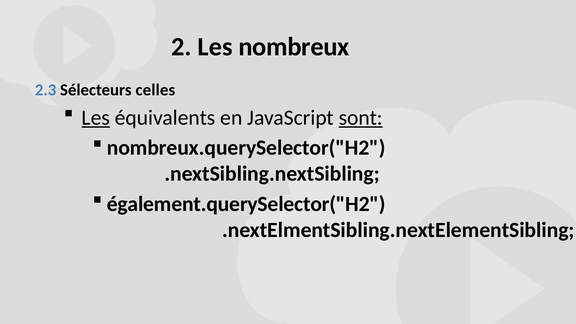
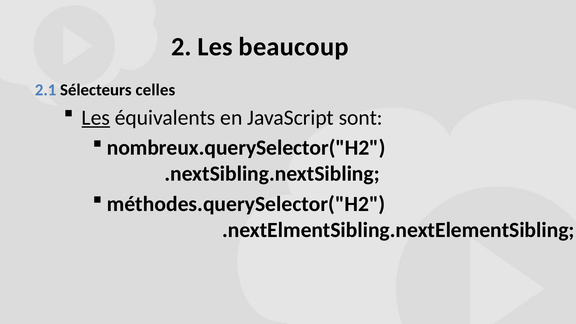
nombreux: nombreux -> beaucoup
2.3: 2.3 -> 2.1
sont underline: present -> none
également.querySelector("H2: également.querySelector("H2 -> méthodes.querySelector("H2
